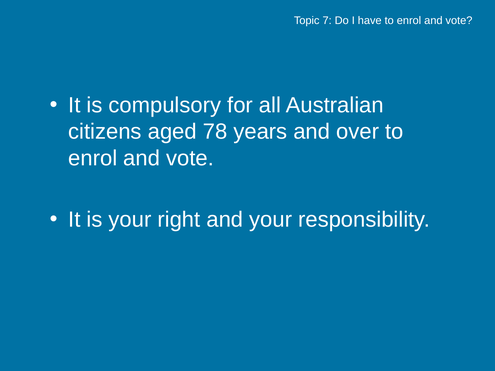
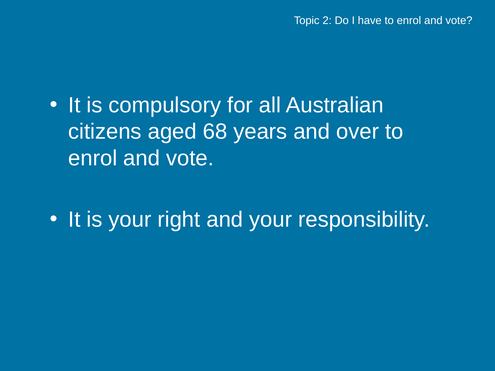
7: 7 -> 2
78: 78 -> 68
